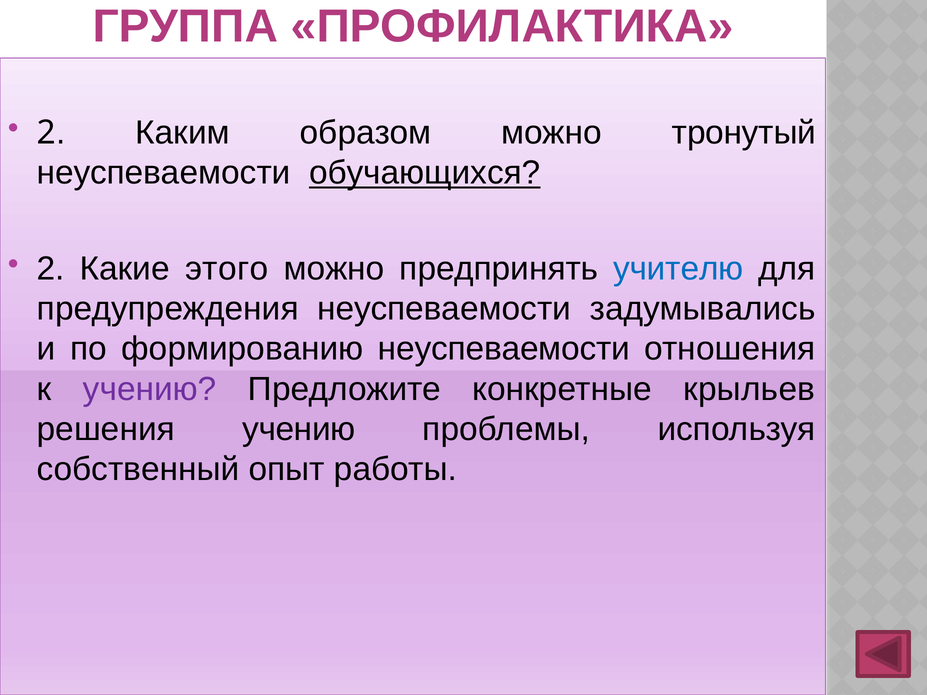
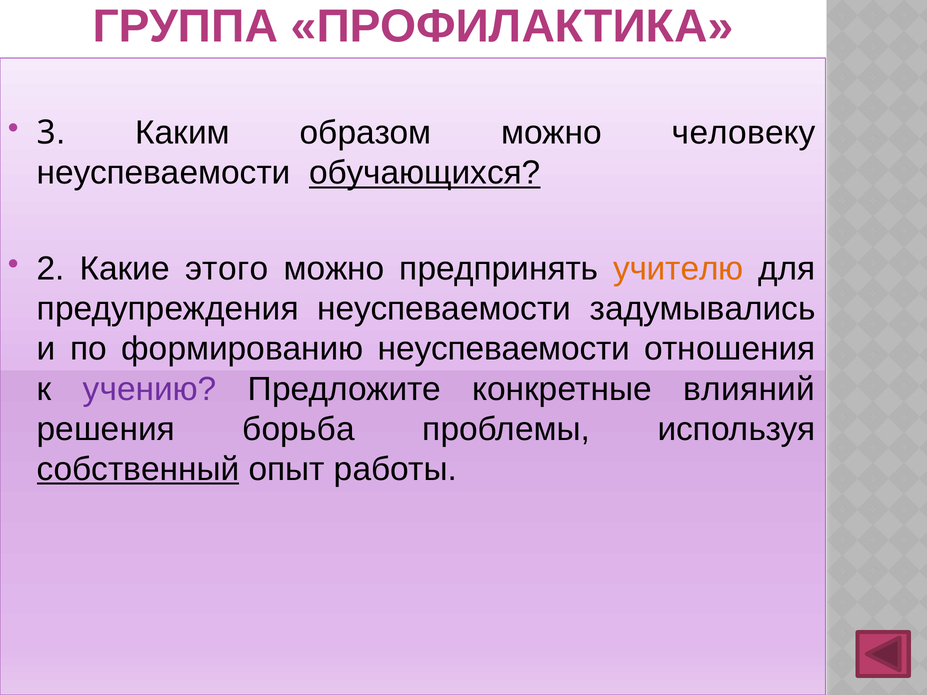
2 at (47, 133): 2 -> 3
тронутый: тронутый -> человеку
учителю colour: blue -> orange
крыльев: крыльев -> влияний
решения учению: учению -> борьба
собственный underline: none -> present
